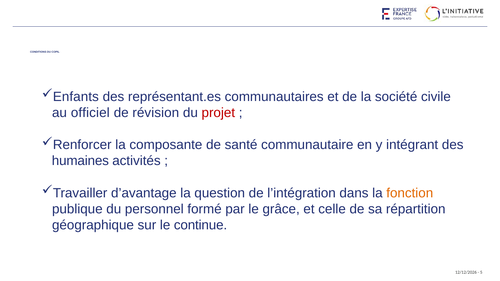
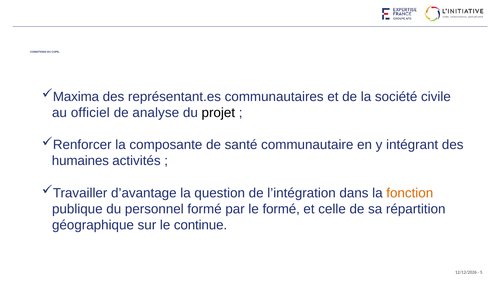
Enfants: Enfants -> Maxima
révision: révision -> analyse
projet colour: red -> black
le grâce: grâce -> formé
